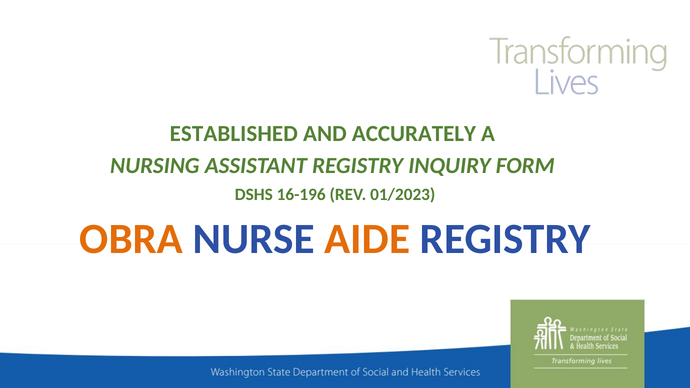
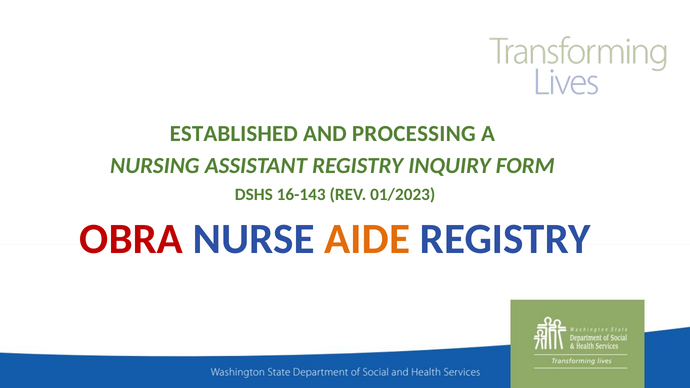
ACCURATELY: ACCURATELY -> PROCESSING
16-196: 16-196 -> 16-143
OBRA colour: orange -> red
